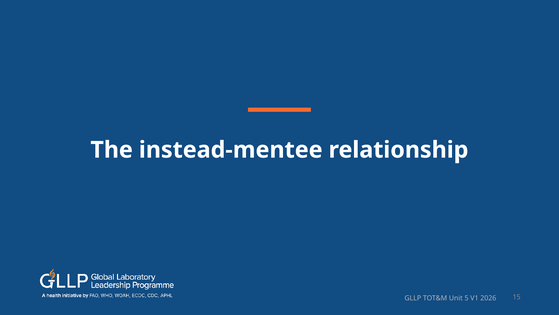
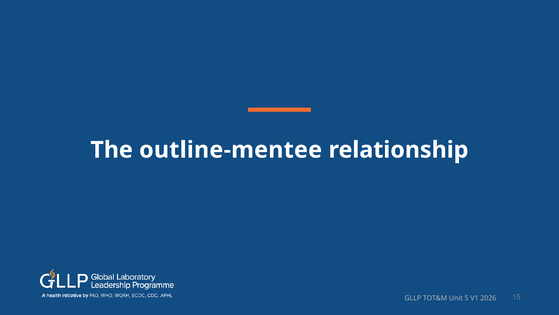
instead-mentee: instead-mentee -> outline-mentee
